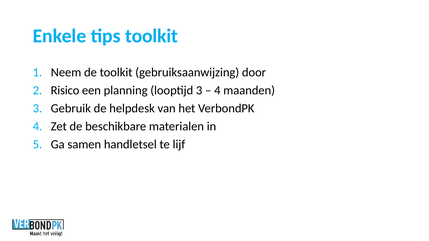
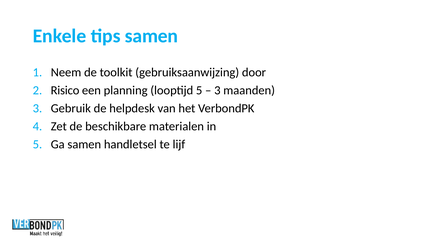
tips toolkit: toolkit -> samen
looptijd 3: 3 -> 5
4 at (217, 91): 4 -> 3
